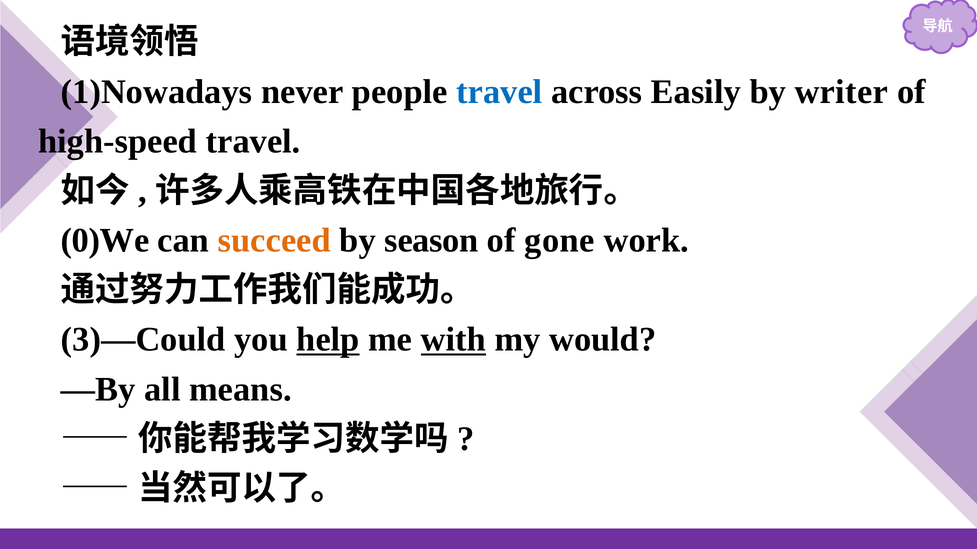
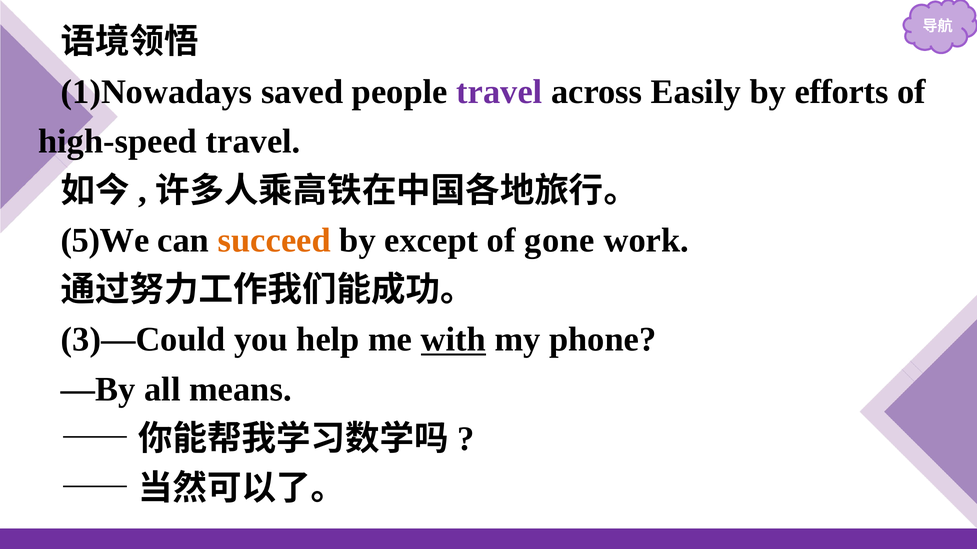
never: never -> saved
travel at (499, 92) colour: blue -> purple
writer: writer -> efforts
0)We: 0)We -> 5)We
season: season -> except
help underline: present -> none
would: would -> phone
